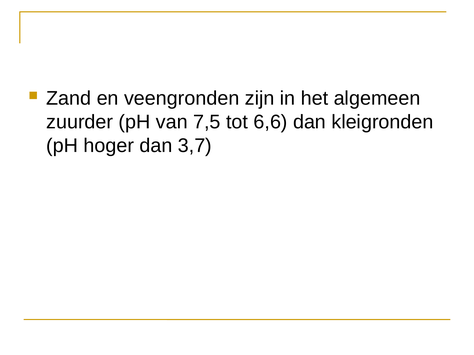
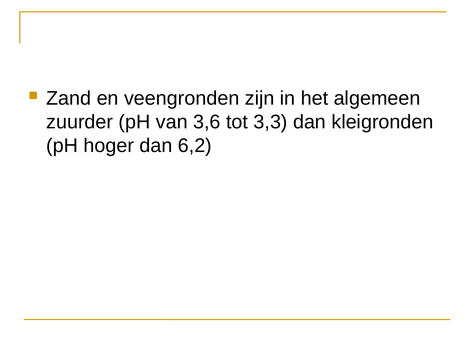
7,5: 7,5 -> 3,6
6,6: 6,6 -> 3,3
3,7: 3,7 -> 6,2
